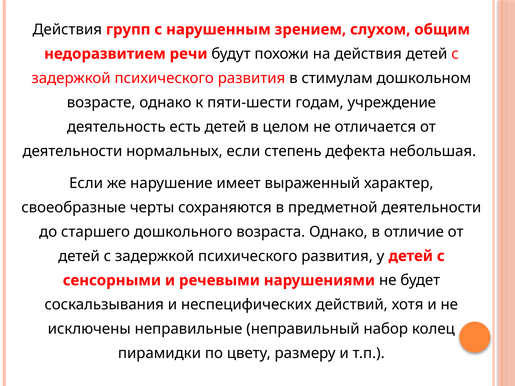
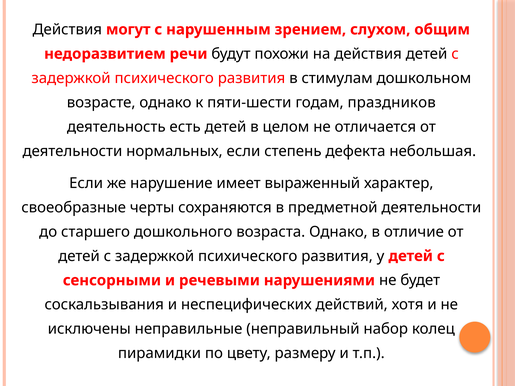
групп: групп -> могут
учреждение: учреждение -> праздников
